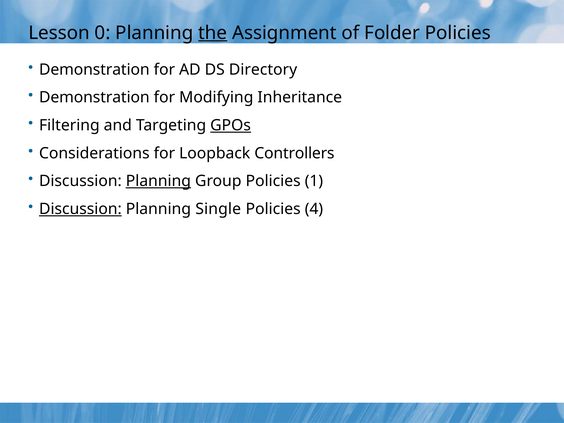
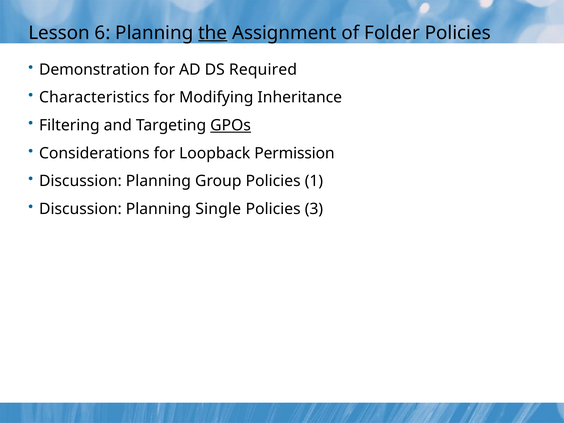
0: 0 -> 6
Directory: Directory -> Required
Demonstration at (94, 97): Demonstration -> Characteristics
Controllers: Controllers -> Permission
Planning at (158, 181) underline: present -> none
Discussion at (80, 209) underline: present -> none
4: 4 -> 3
